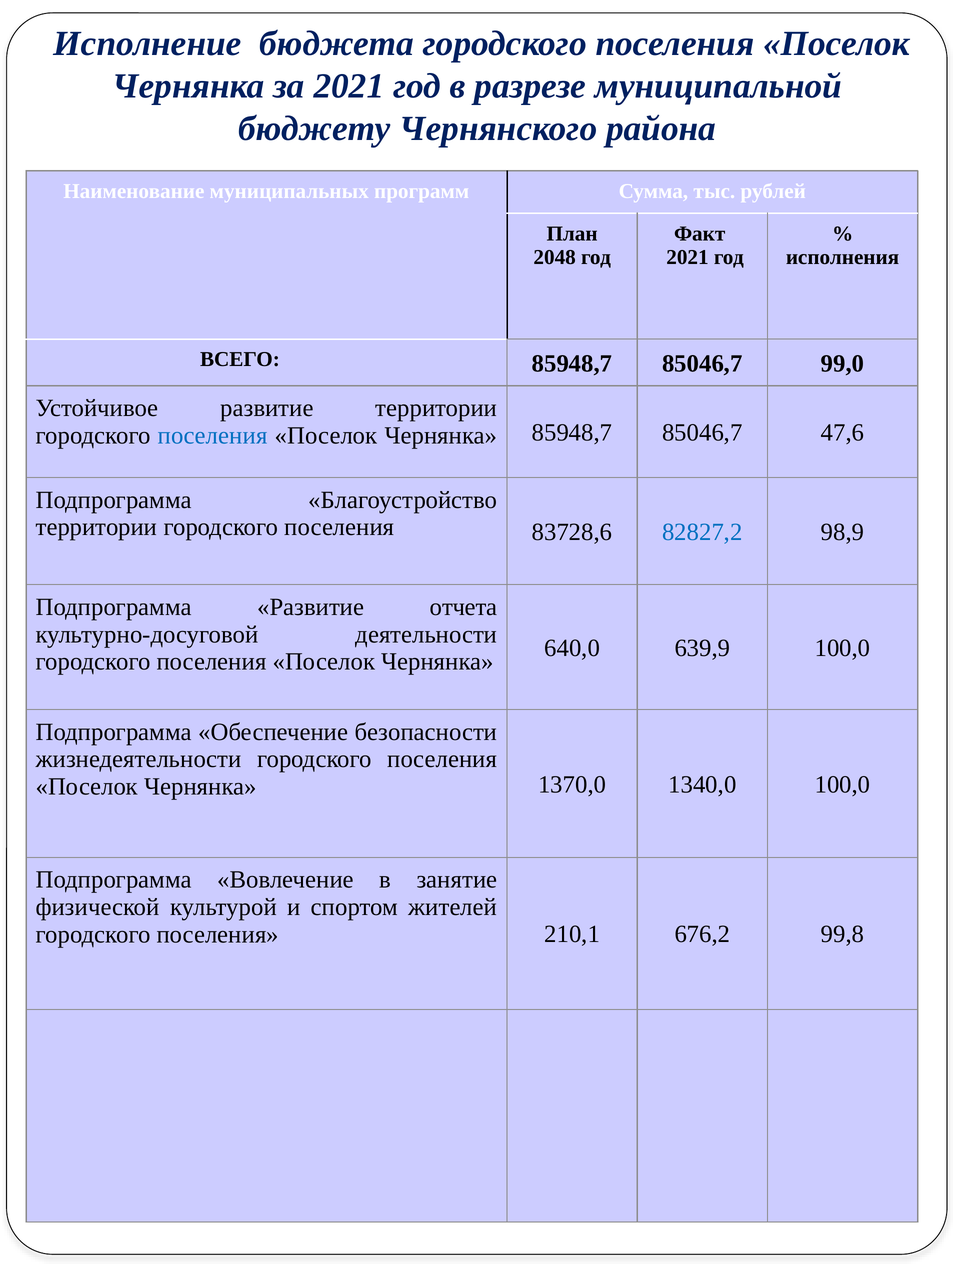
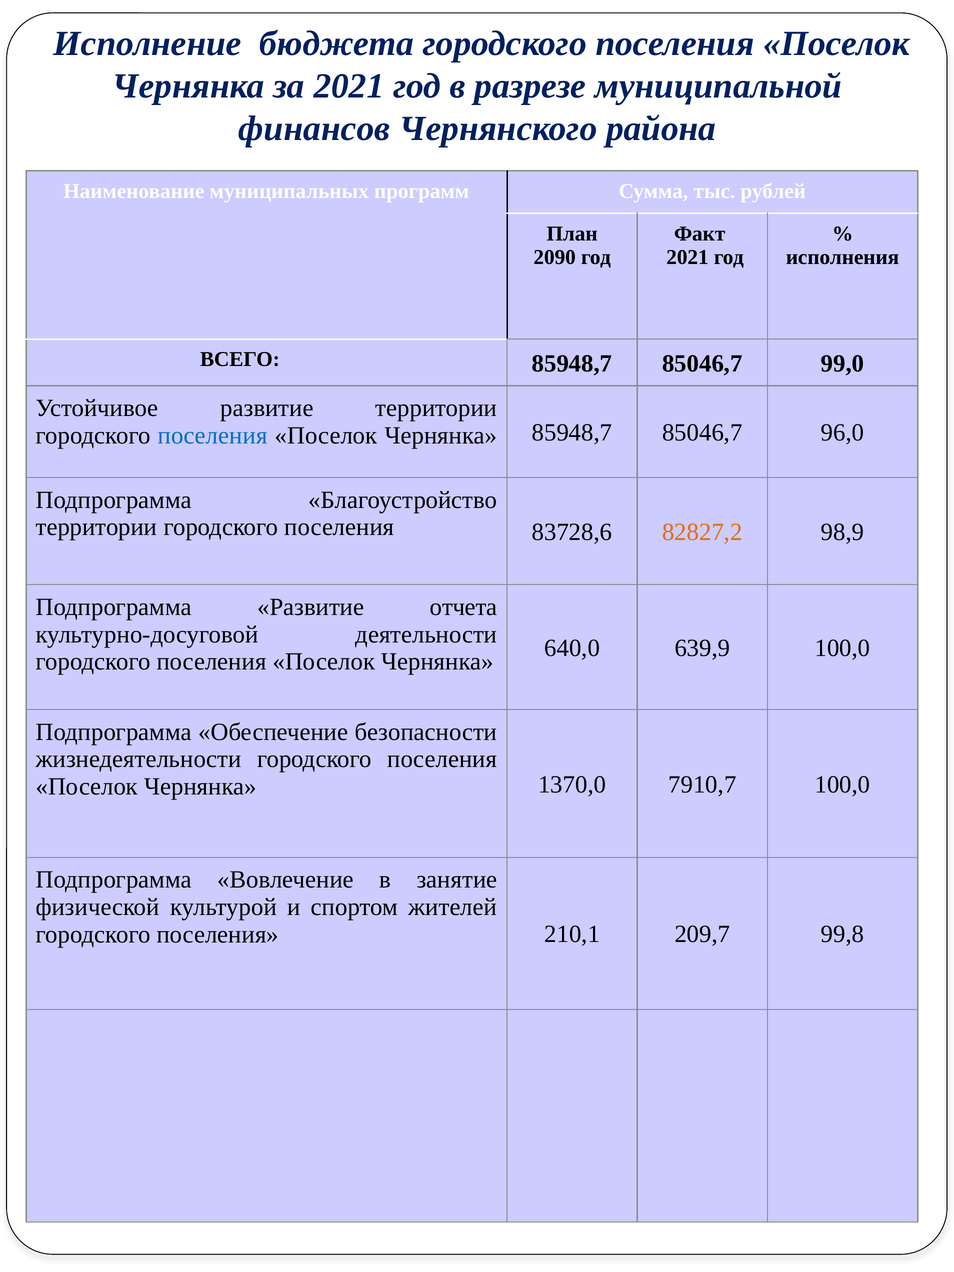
бюджету: бюджету -> финансов
2048: 2048 -> 2090
47,6: 47,6 -> 96,0
82827,2 colour: blue -> orange
1340,0: 1340,0 -> 7910,7
676,2: 676,2 -> 209,7
